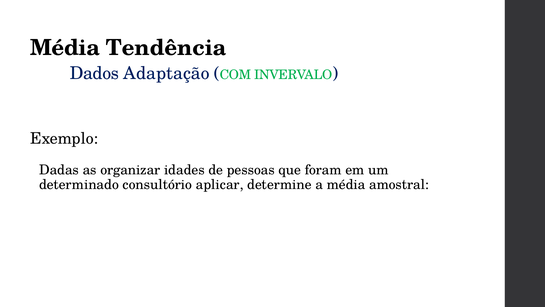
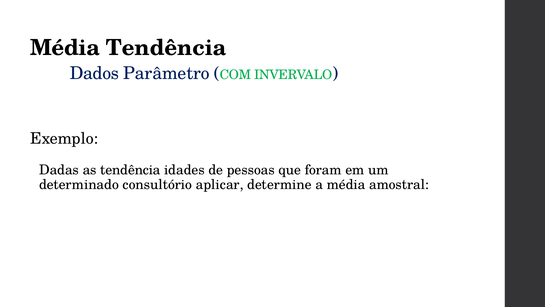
Adaptação: Adaptação -> Parâmetro
as organizar: organizar -> tendência
